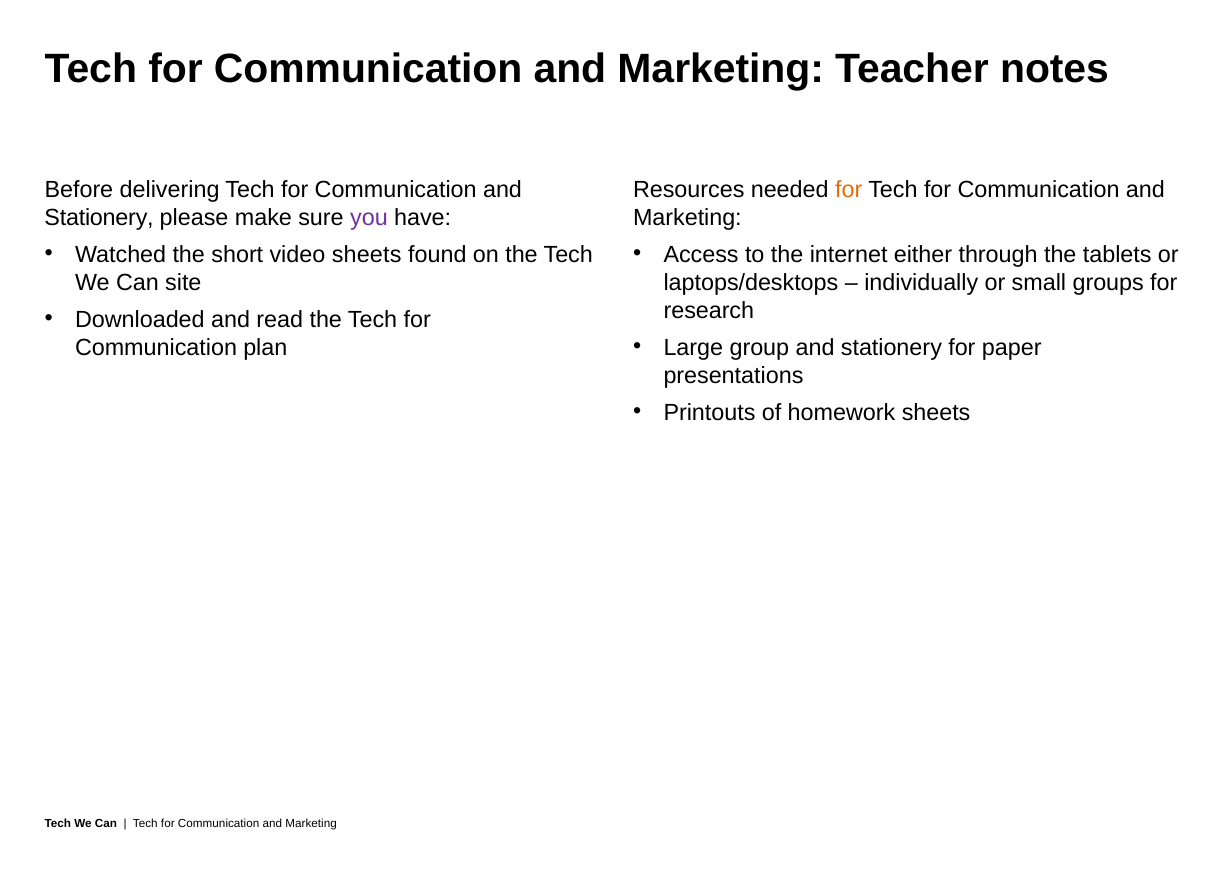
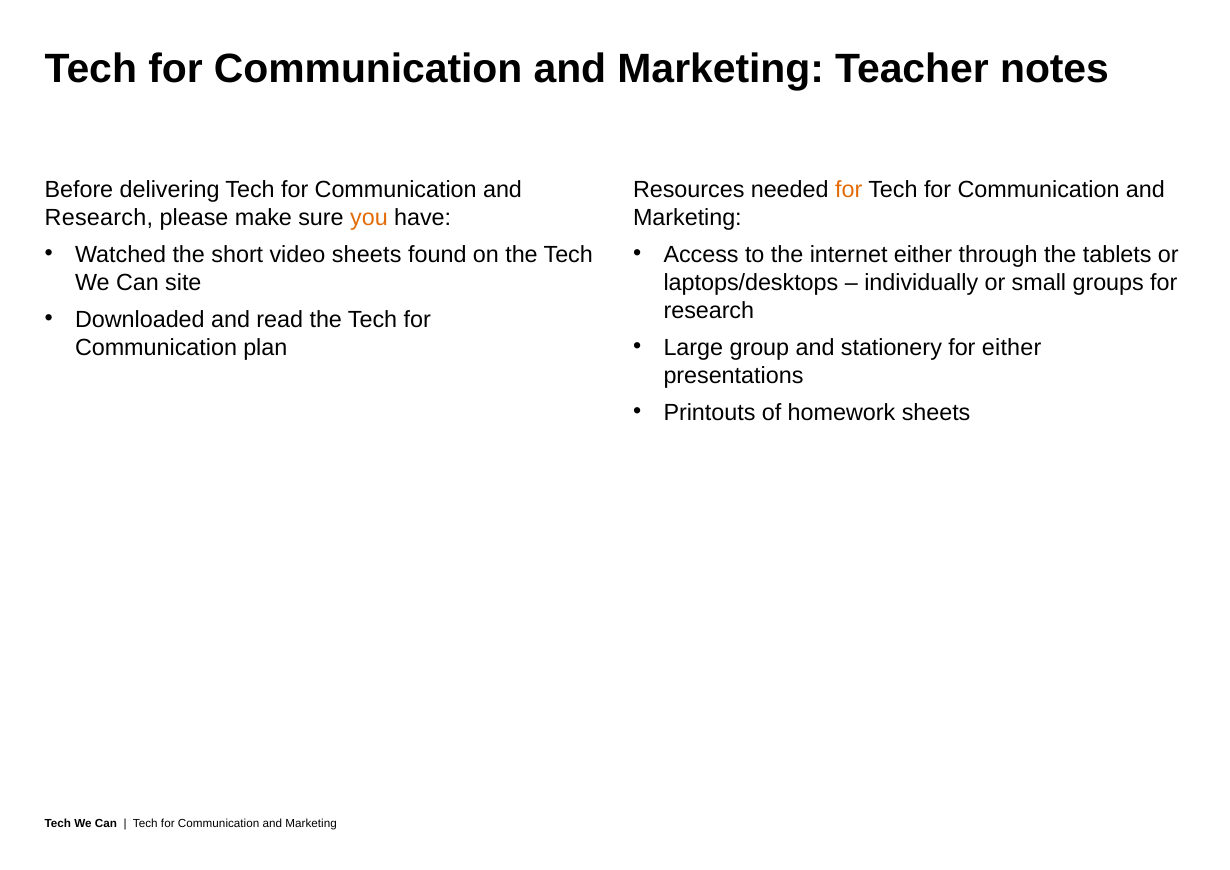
Stationery at (99, 218): Stationery -> Research
you colour: purple -> orange
for paper: paper -> either
